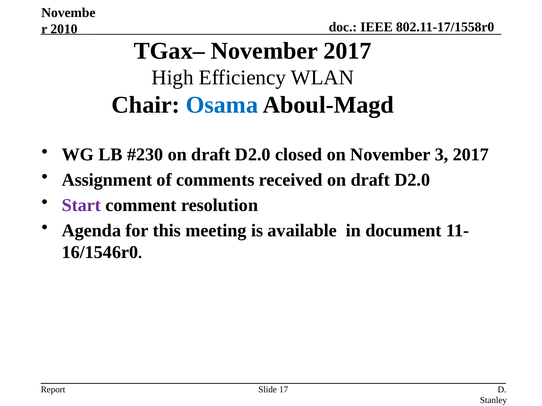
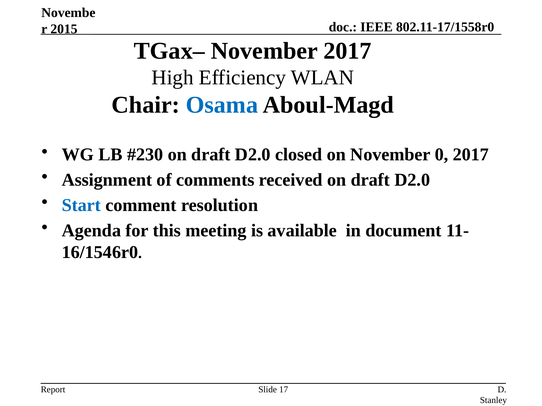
2010: 2010 -> 2015
3: 3 -> 0
Start colour: purple -> blue
